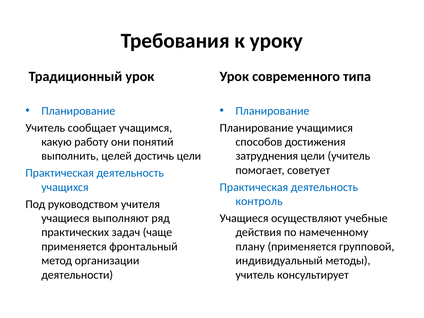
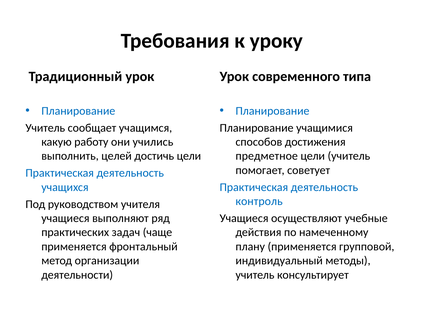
понятий: понятий -> учились
затруднения: затруднения -> предметное
